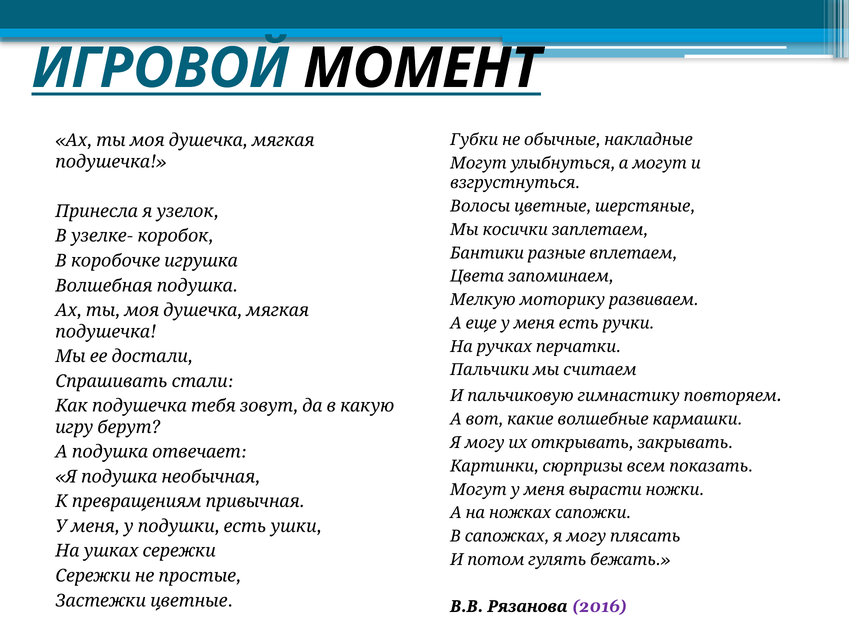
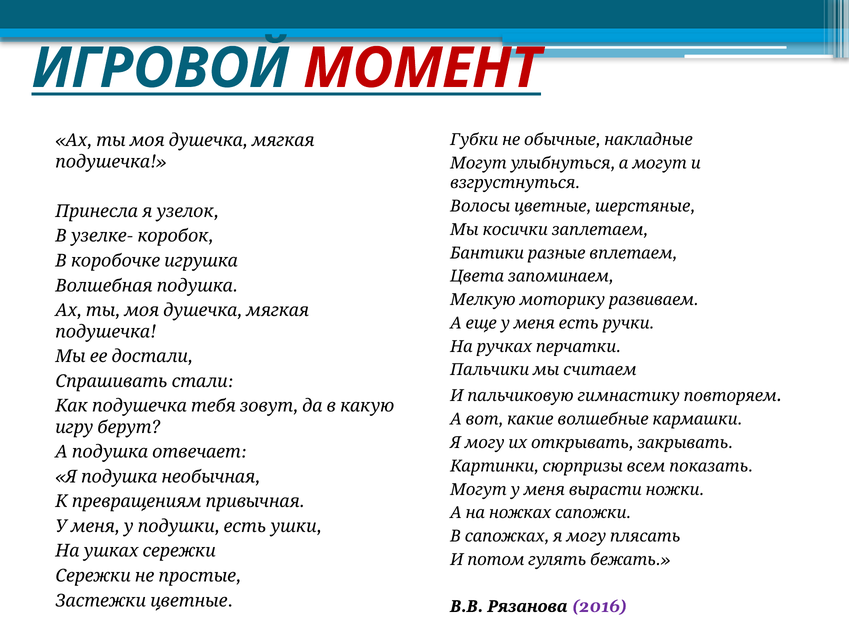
МОМЕНТ colour: black -> red
